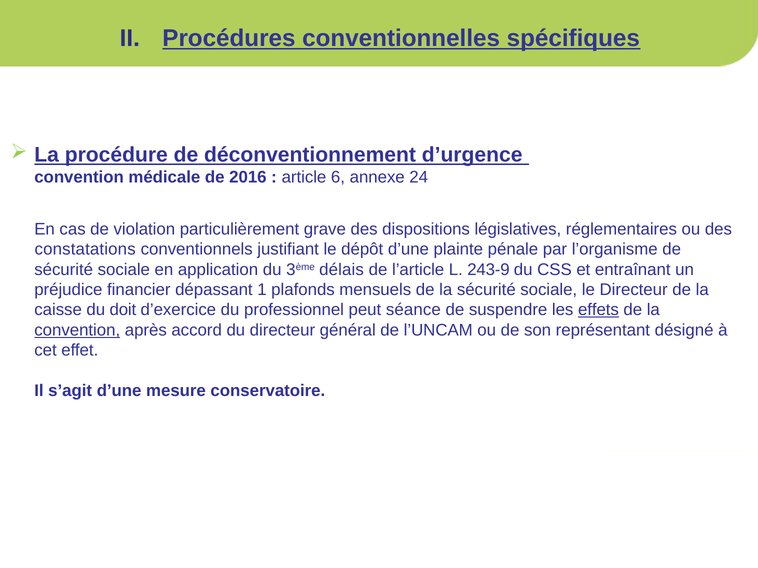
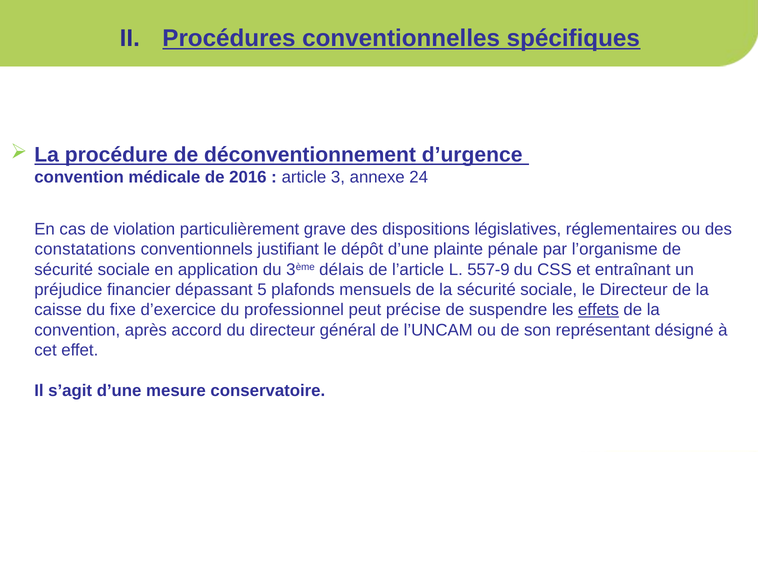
article 6: 6 -> 3
243-9: 243-9 -> 557-9
1: 1 -> 5
doit: doit -> fixe
séance: séance -> précise
convention at (77, 330) underline: present -> none
